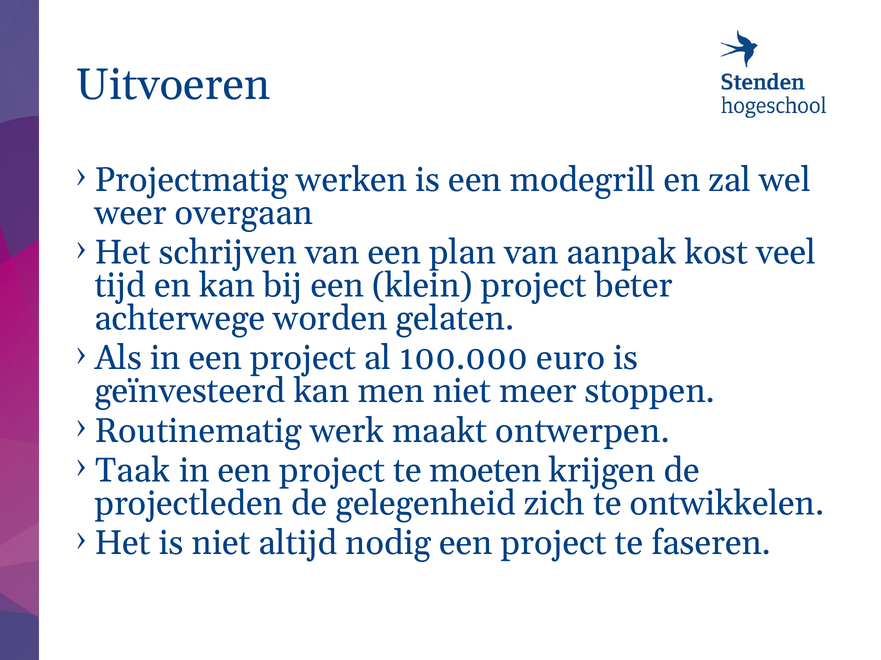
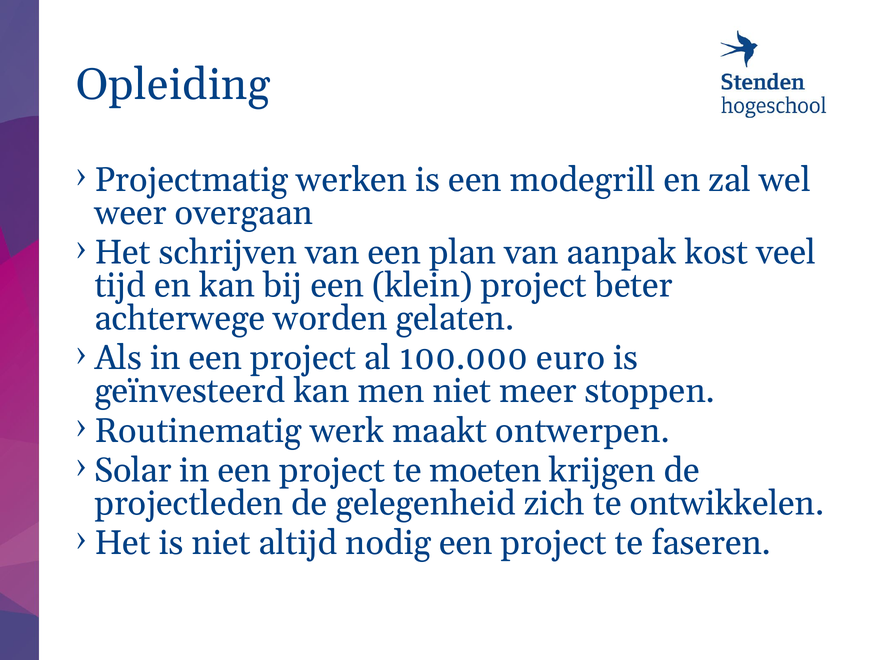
Uitvoeren: Uitvoeren -> Opleiding
Taak: Taak -> Solar
